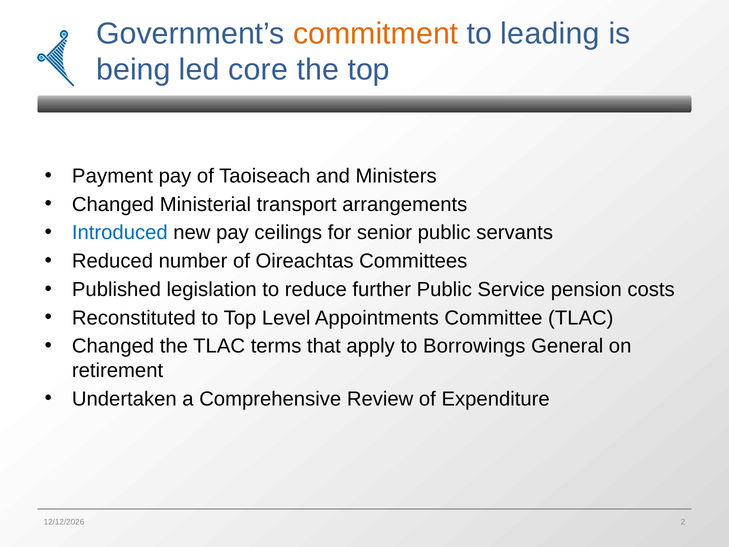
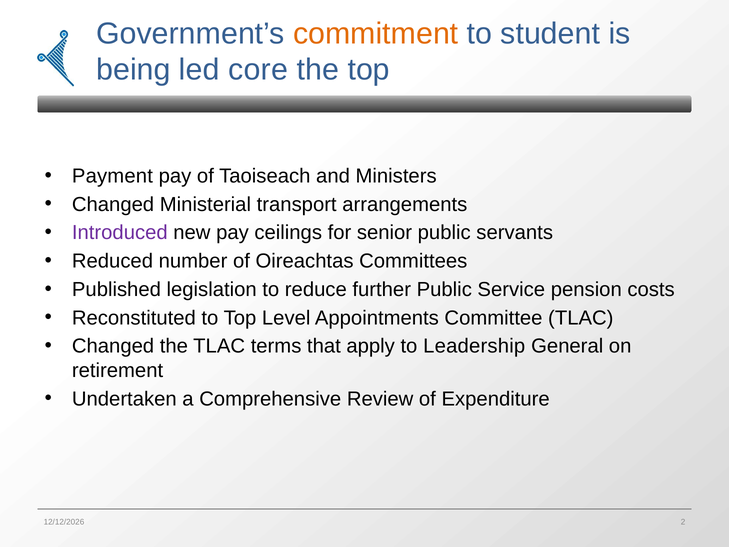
leading: leading -> student
Introduced colour: blue -> purple
Borrowings: Borrowings -> Leadership
